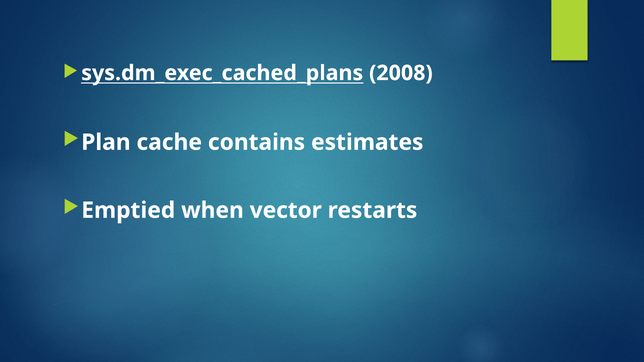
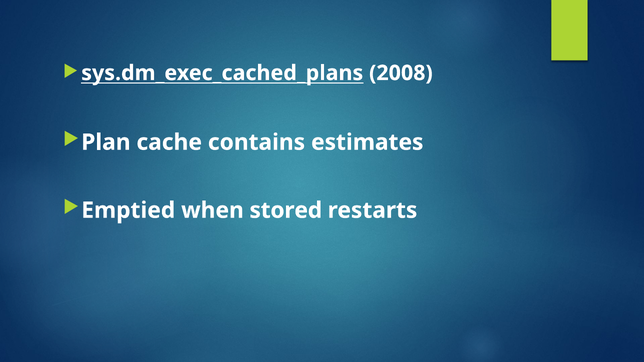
vector: vector -> stored
